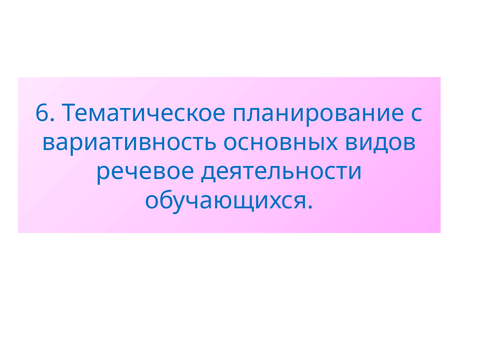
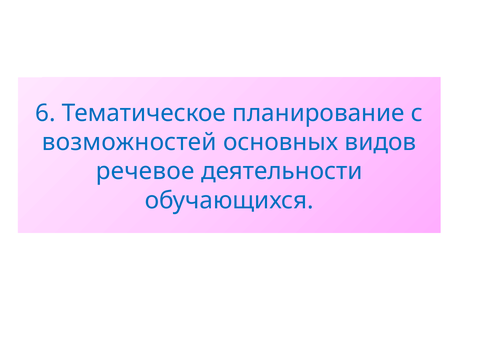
вариативность: вариативность -> возможностей
